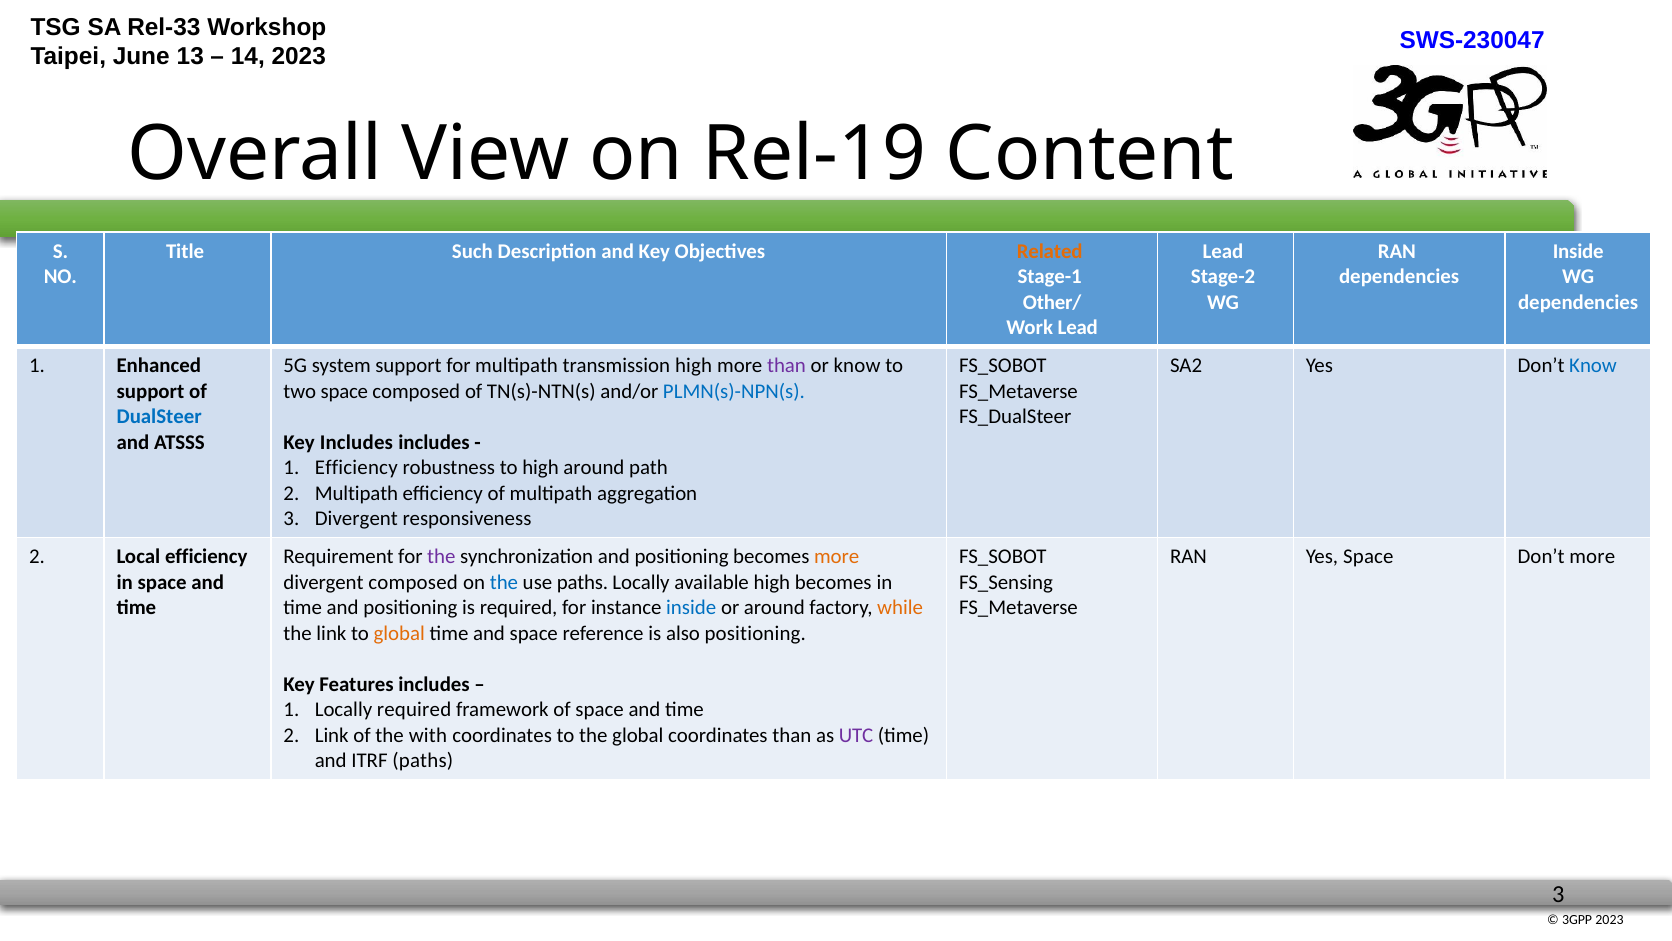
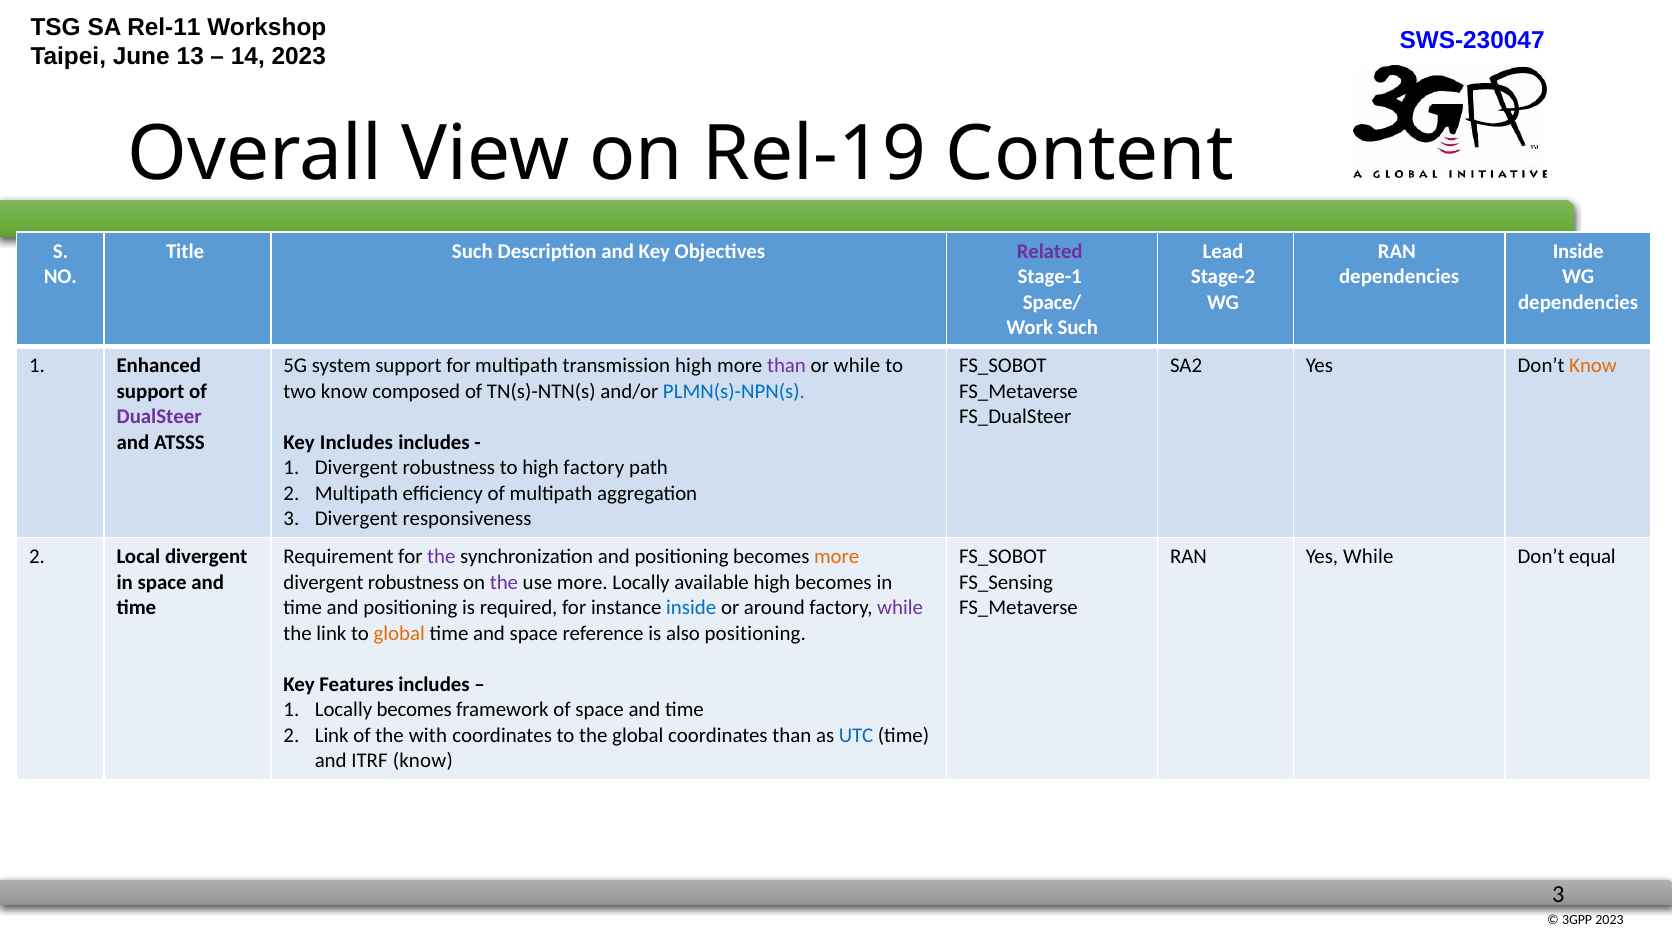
Rel-33: Rel-33 -> Rel-11
Related colour: orange -> purple
Other/: Other/ -> Space/
Work Lead: Lead -> Such
or know: know -> while
Know at (1593, 366) colour: blue -> orange
two space: space -> know
DualSteer colour: blue -> purple
1 Efficiency: Efficiency -> Divergent
high around: around -> factory
Local efficiency: efficiency -> divergent
Yes Space: Space -> While
Don’t more: more -> equal
composed at (413, 582): composed -> robustness
the at (504, 582) colour: blue -> purple
use paths: paths -> more
while at (900, 607) colour: orange -> purple
Locally required: required -> becomes
UTC colour: purple -> blue
ITRF paths: paths -> know
